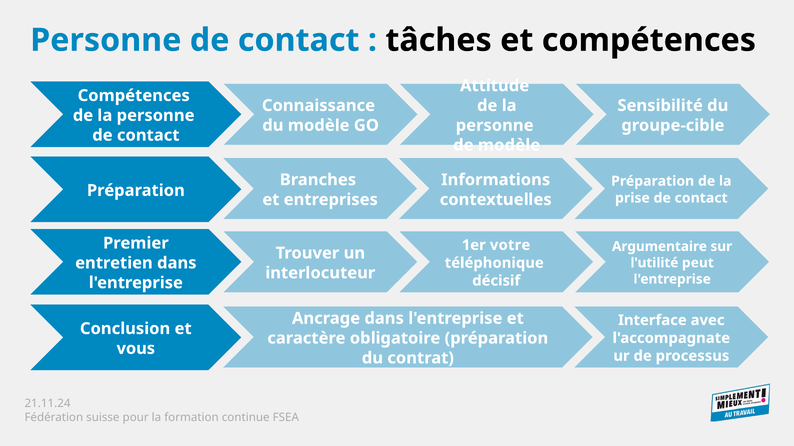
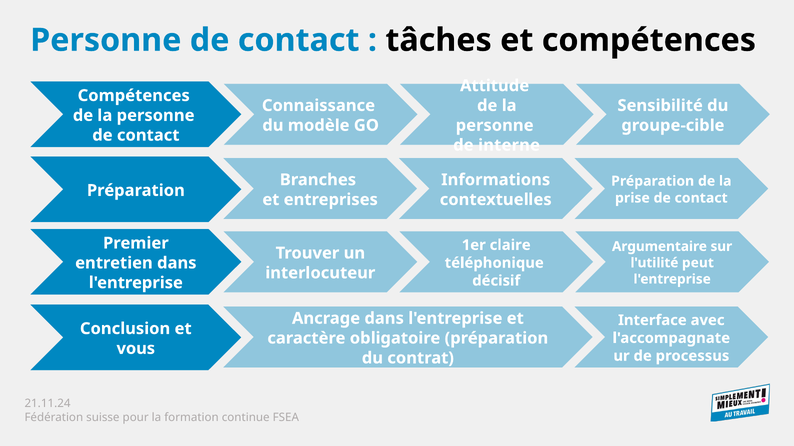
de modèle: modèle -> interne
votre: votre -> claire
